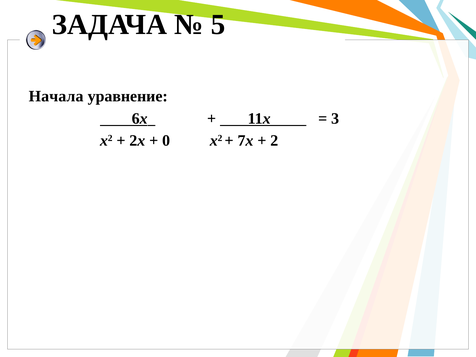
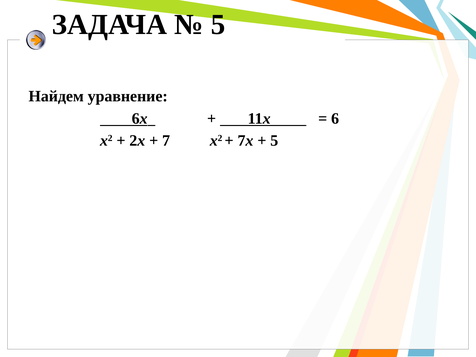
Начала: Начала -> Найдем
3: 3 -> 6
0: 0 -> 7
2 at (274, 141): 2 -> 5
